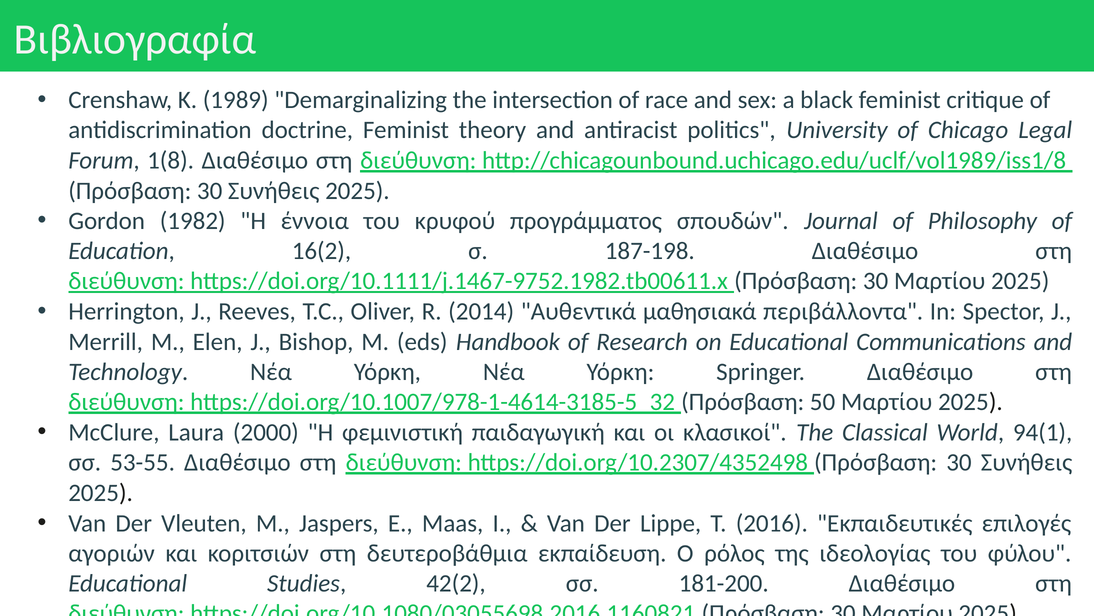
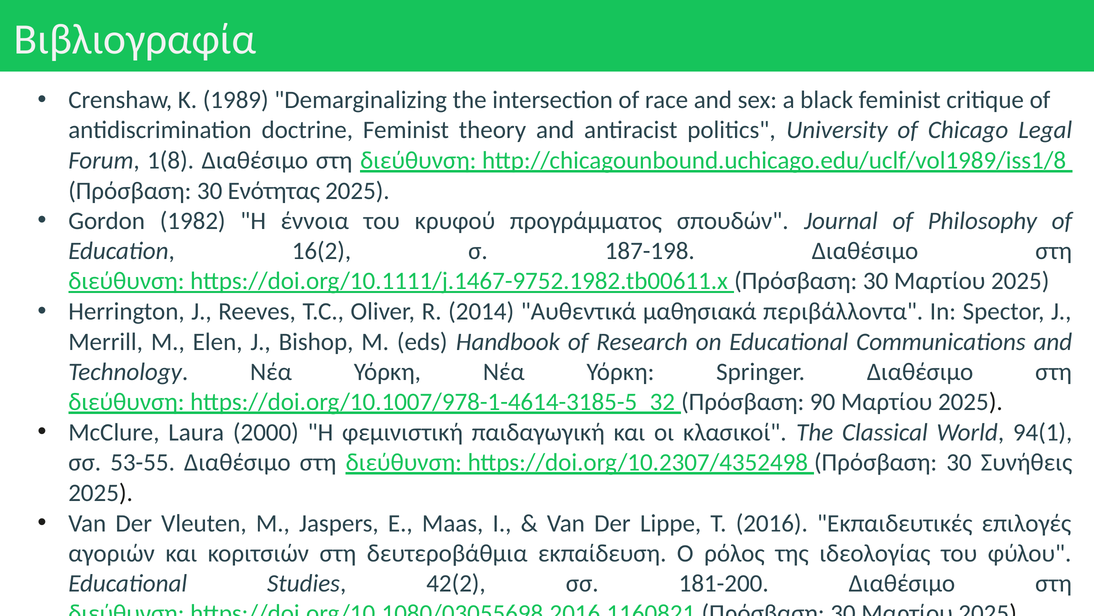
Συνήθεις at (274, 191): Συνήθεις -> Ενότητας
50: 50 -> 90
